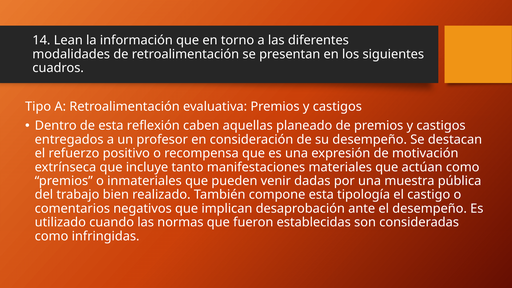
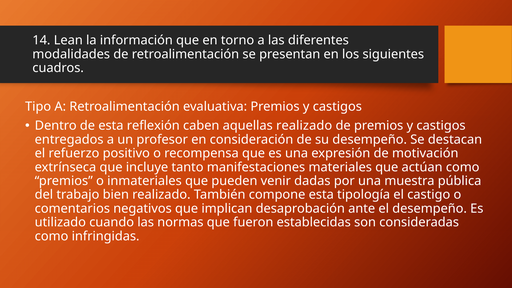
aquellas planeado: planeado -> realizado
